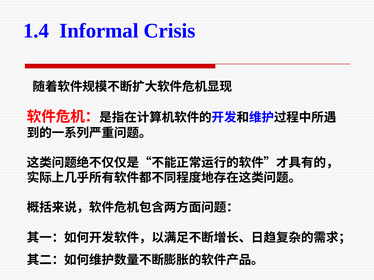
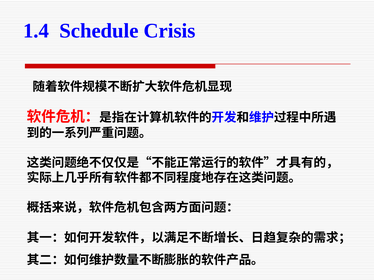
Informal: Informal -> Schedule
